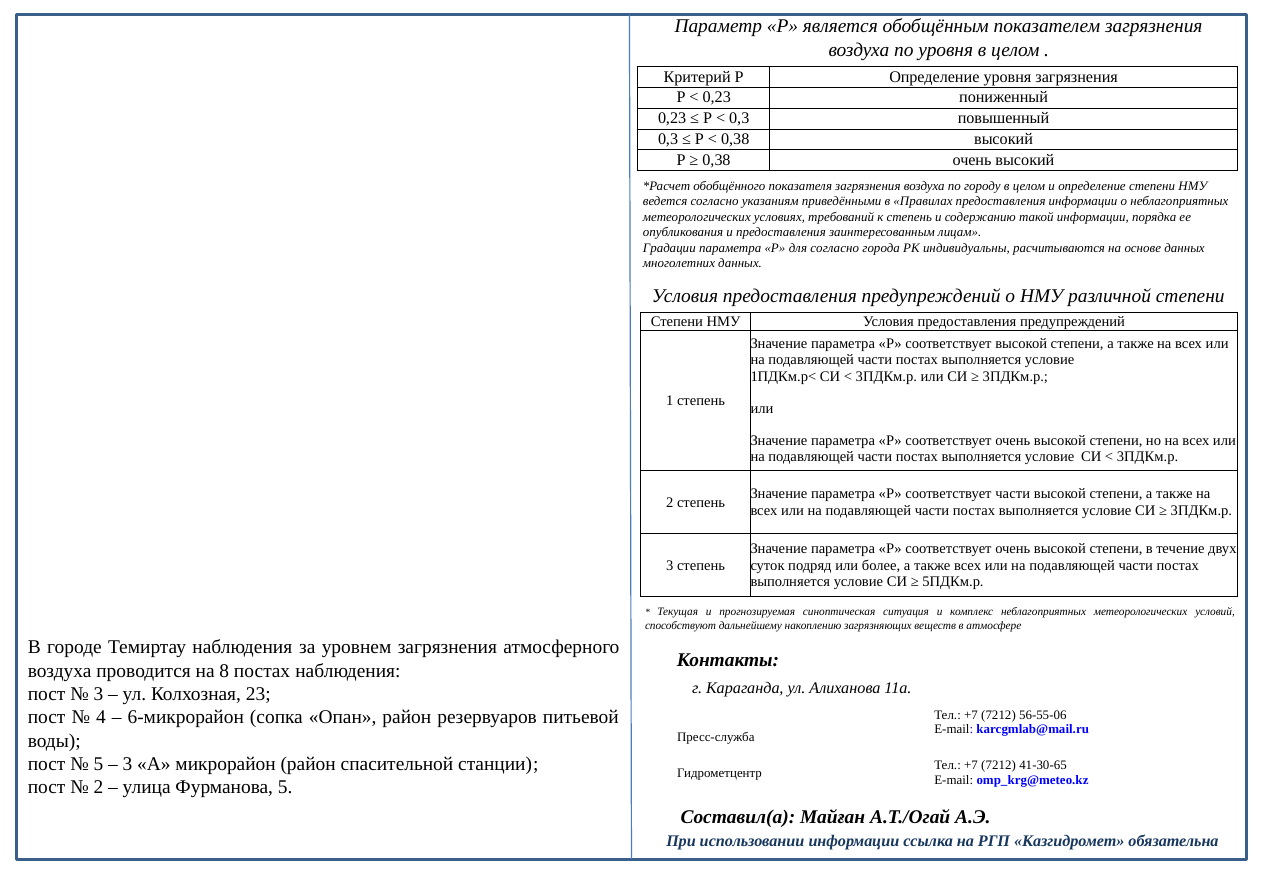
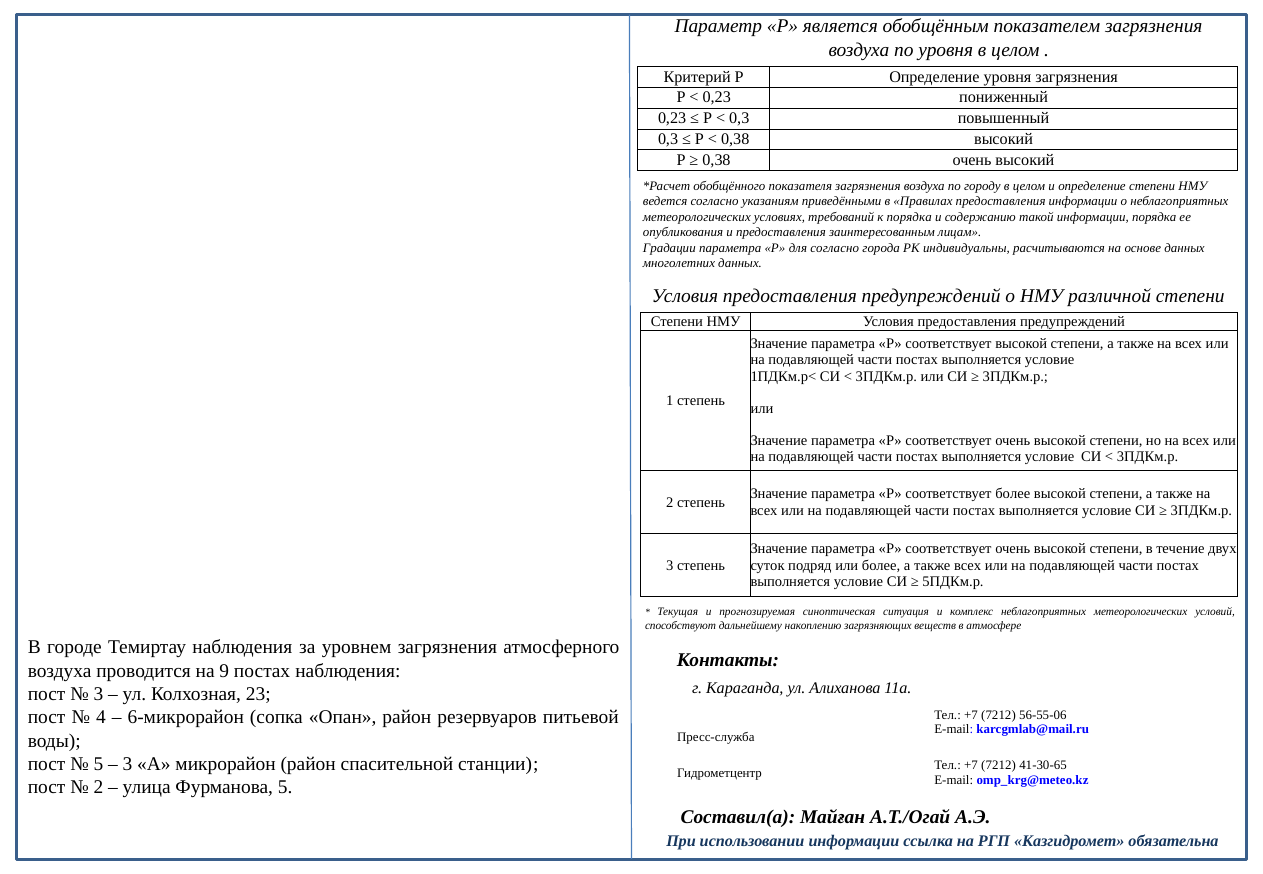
к степень: степень -> порядка
соответствует части: части -> более
8: 8 -> 9
